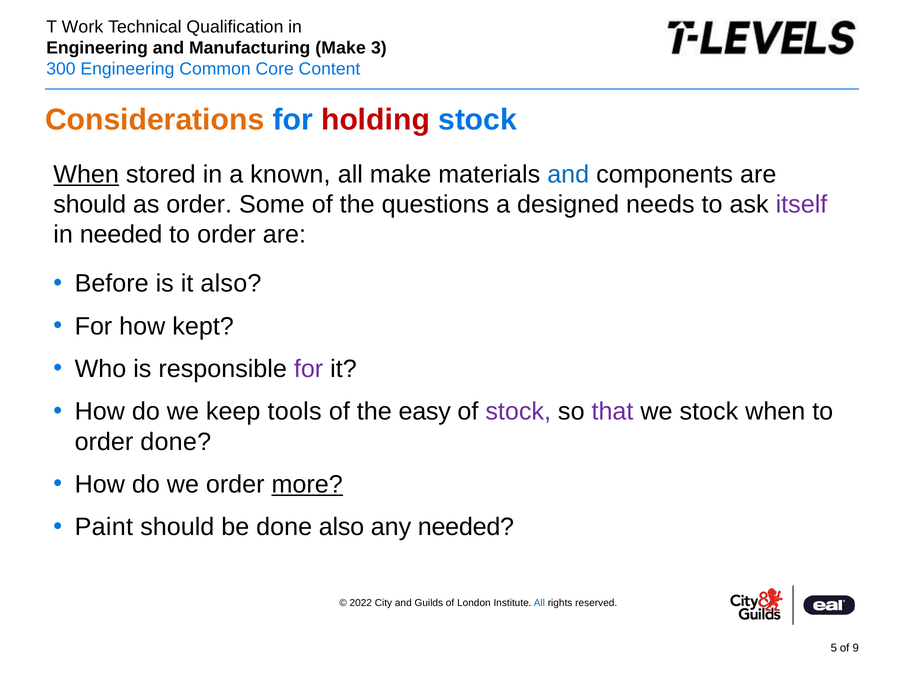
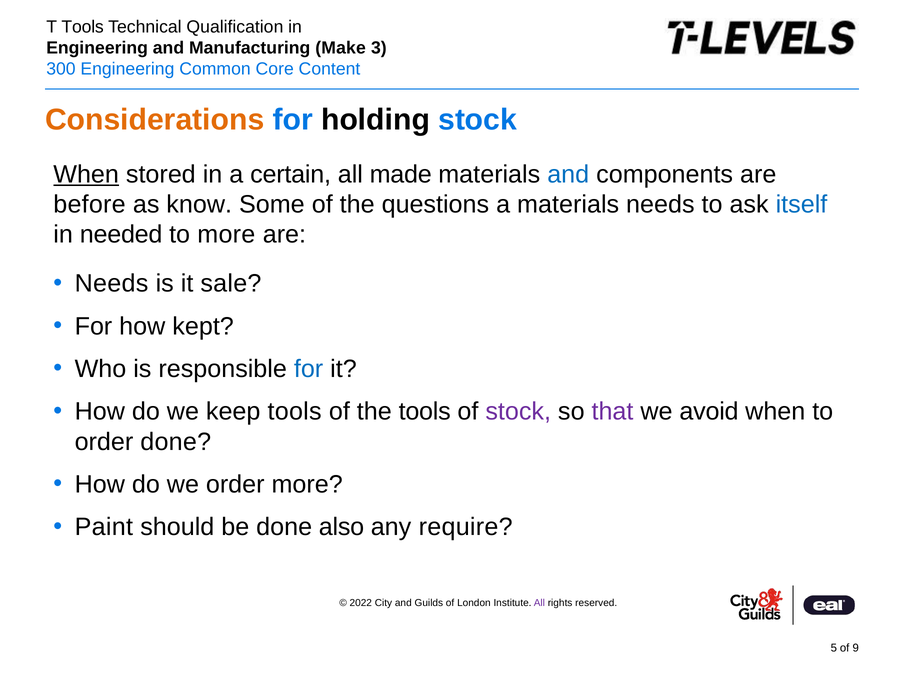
Work at (82, 27): Work -> Tools
holding colour: red -> black
known: known -> certain
all make: make -> made
should at (90, 205): should -> before
as order: order -> know
a designed: designed -> materials
itself colour: purple -> blue
order at (226, 235): order -> more
Before at (112, 284): Before -> Needs
it also: also -> sale
for at (309, 369) colour: purple -> blue
the easy: easy -> tools
we stock: stock -> avoid
more at (307, 484) underline: present -> none
any needed: needed -> require
All at (539, 603) colour: blue -> purple
